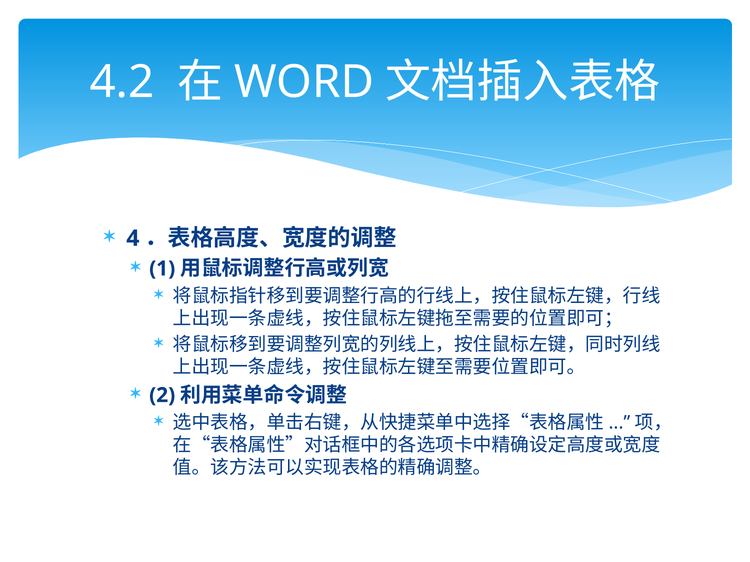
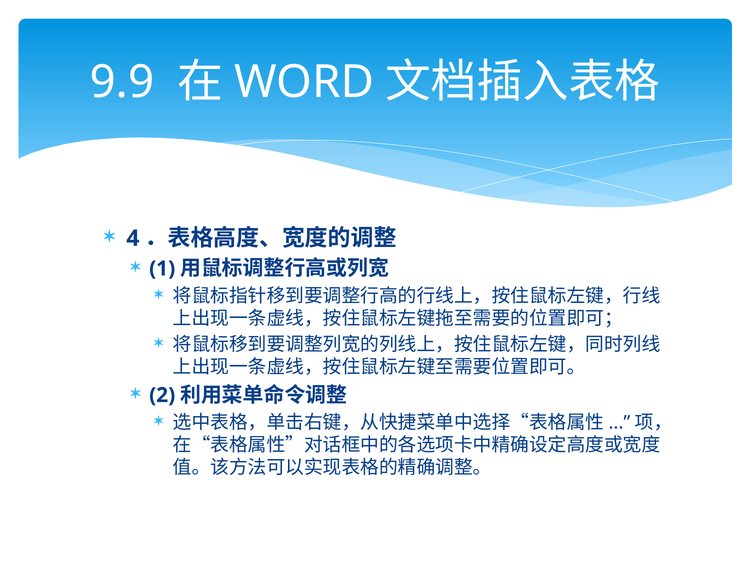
4.2: 4.2 -> 9.9
